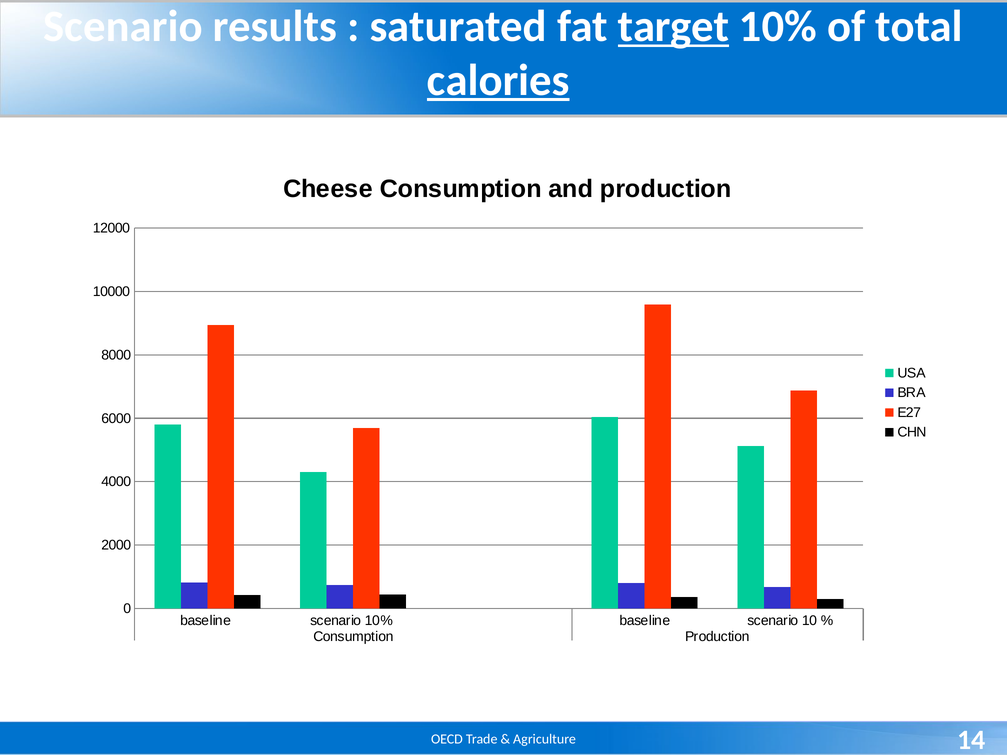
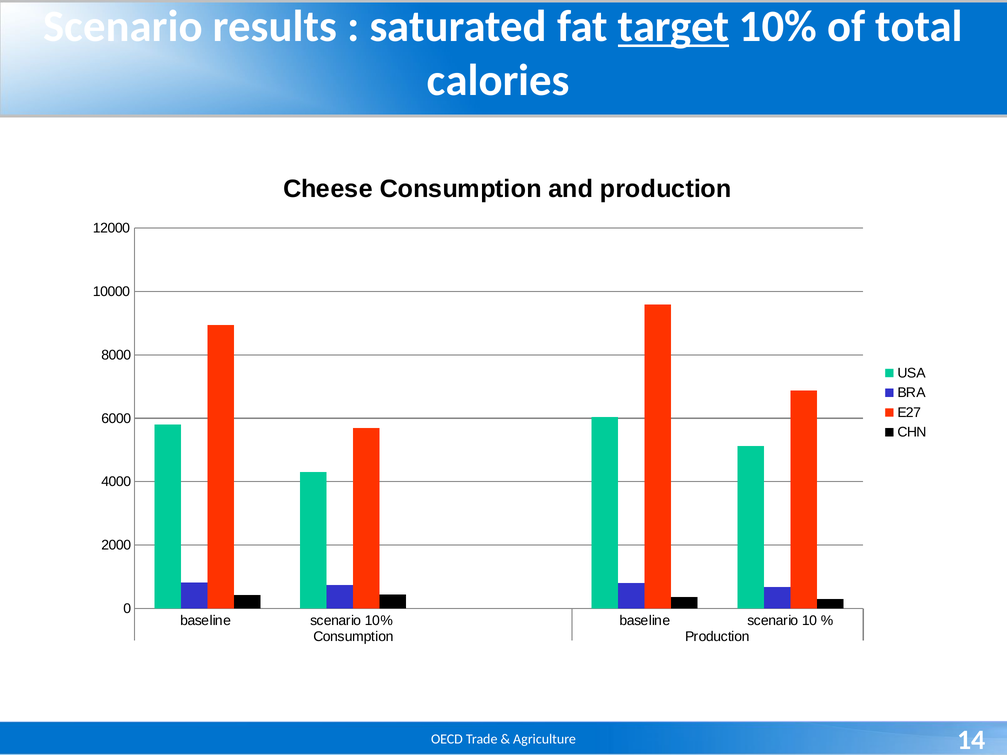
calories underline: present -> none
